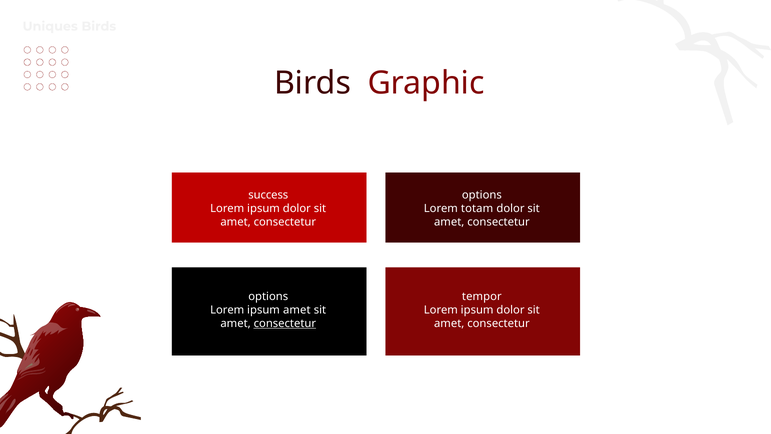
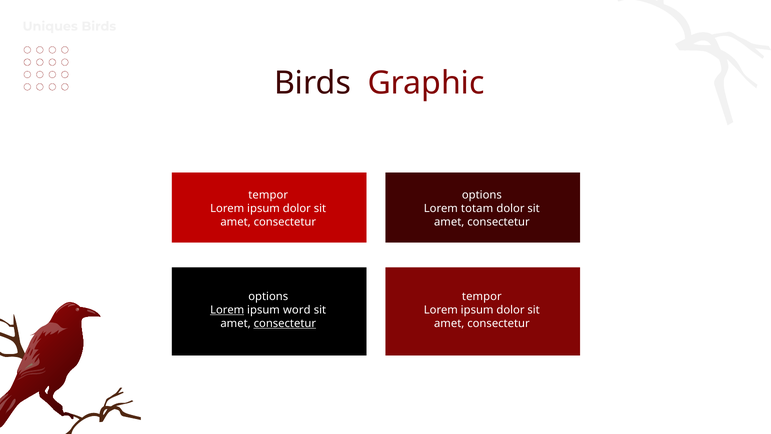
success at (268, 195): success -> tempor
Lorem at (227, 310) underline: none -> present
ipsum amet: amet -> word
